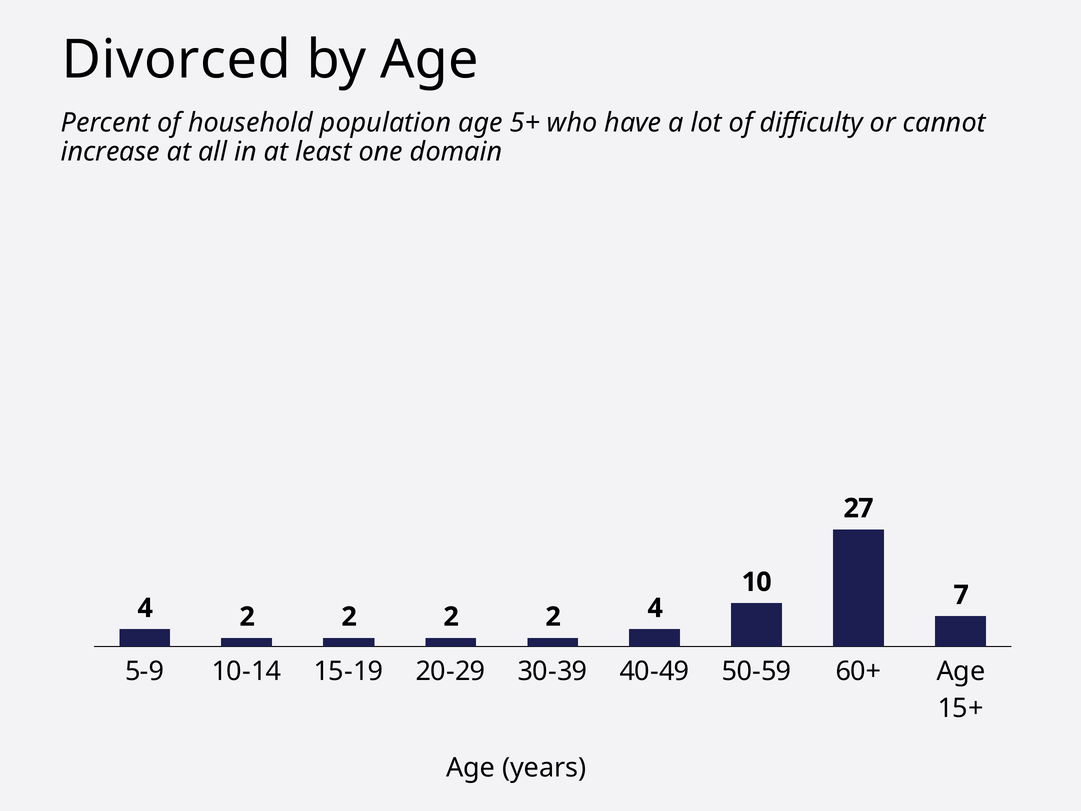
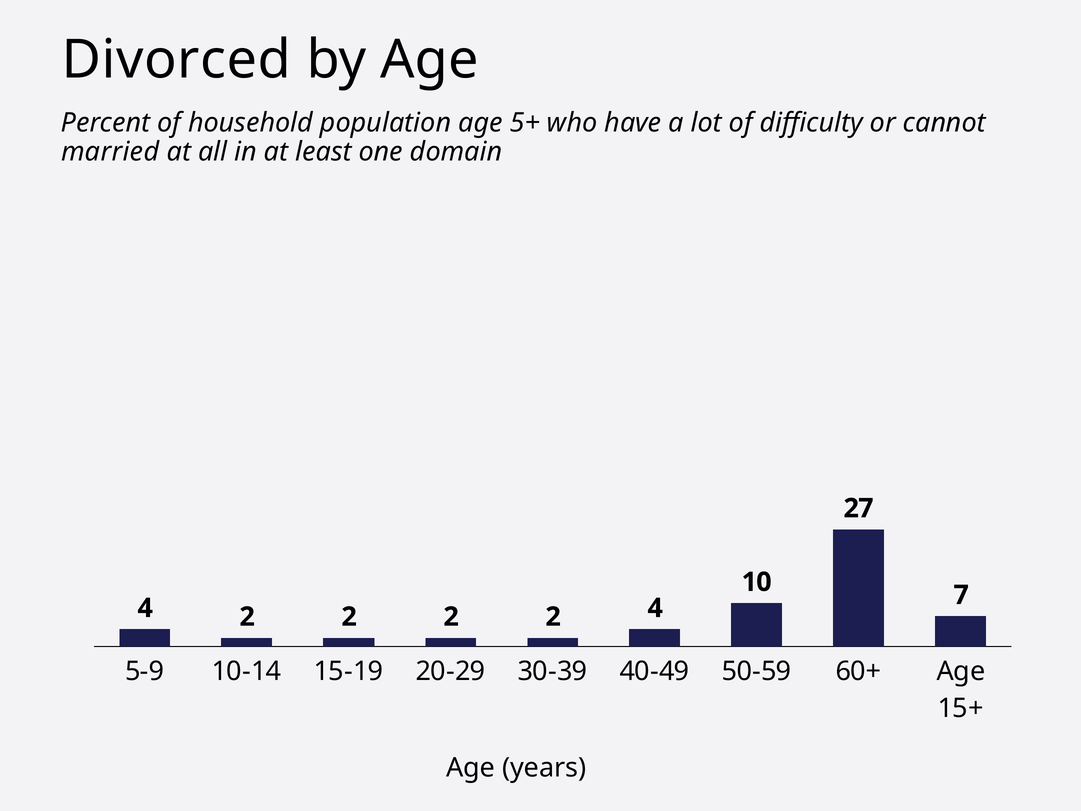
increase: increase -> married
